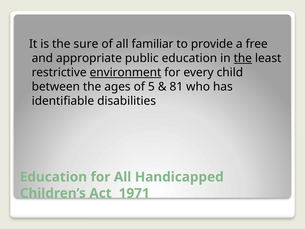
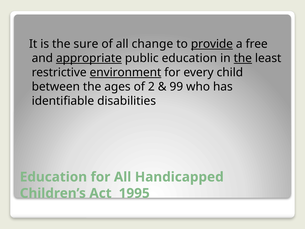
familiar: familiar -> change
provide underline: none -> present
appropriate underline: none -> present
5: 5 -> 2
81: 81 -> 99
1971: 1971 -> 1995
